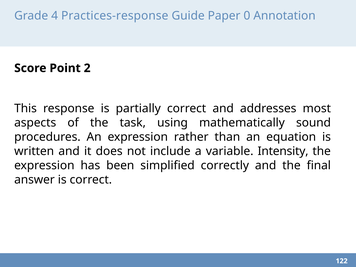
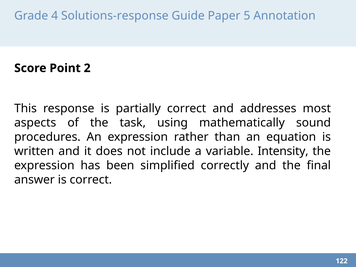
Practices-response: Practices-response -> Solutions-response
0: 0 -> 5
